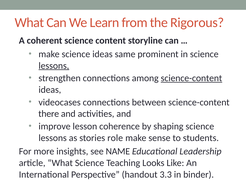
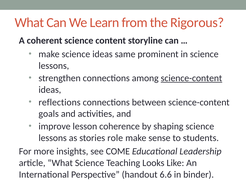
lessons at (54, 65) underline: present -> none
videocases: videocases -> reflections
there: there -> goals
NAME: NAME -> COME
3.3: 3.3 -> 6.6
